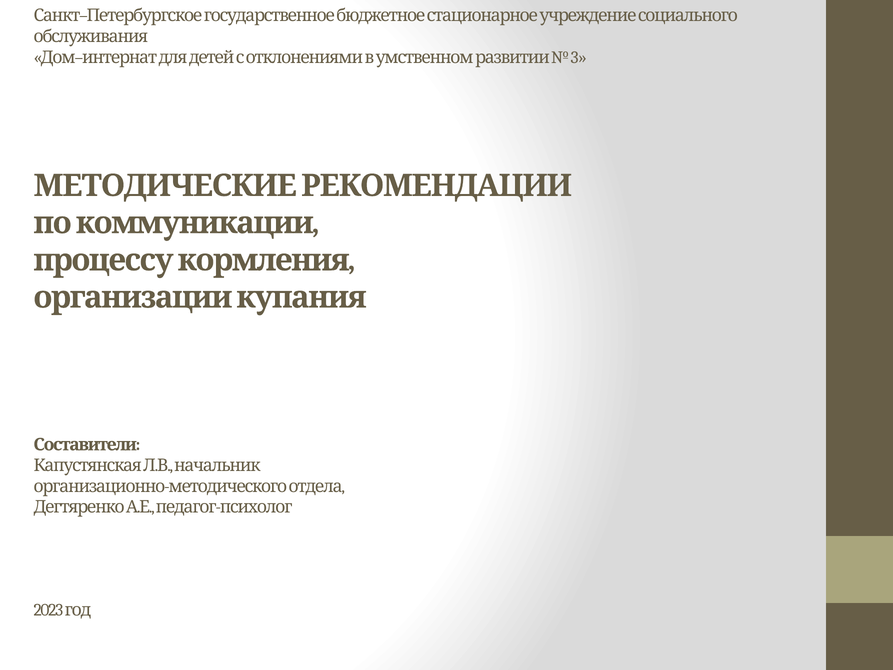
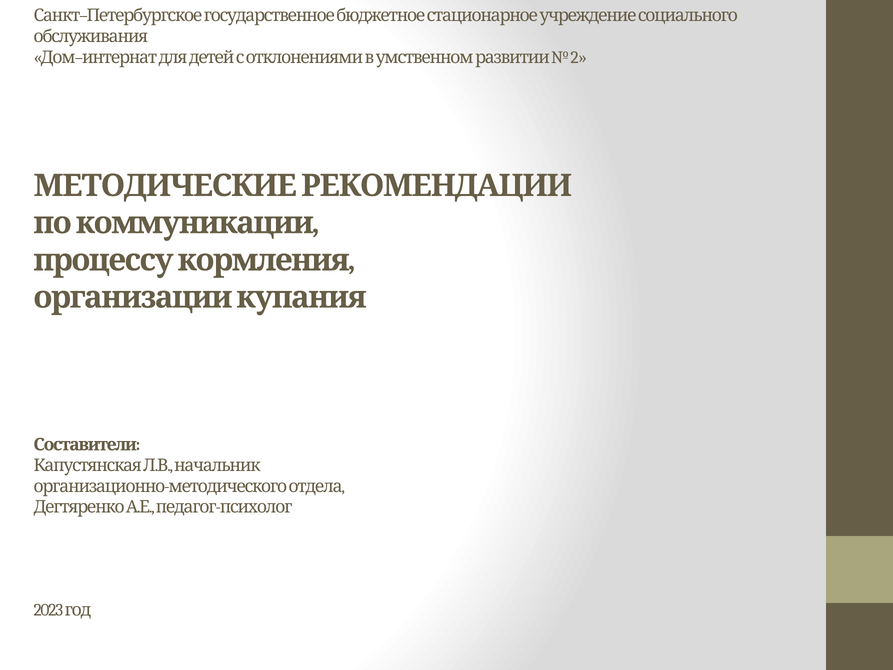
3: 3 -> 2
